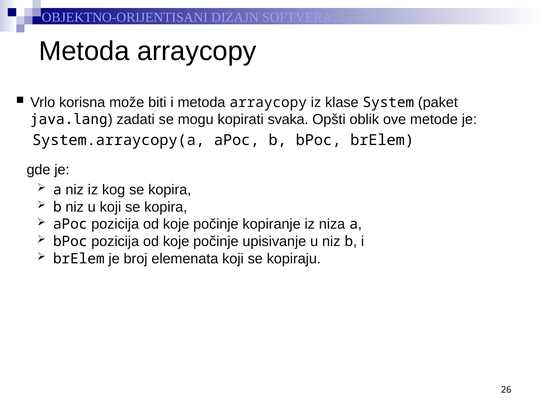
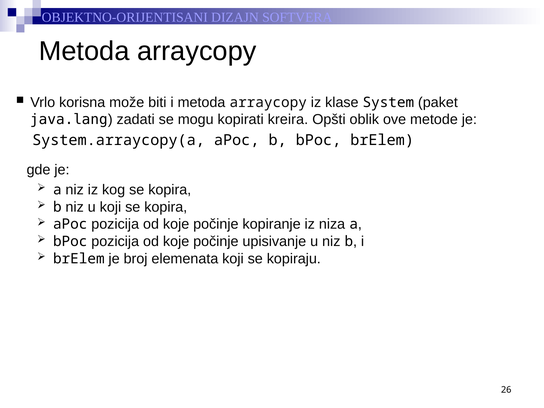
svaka: svaka -> kreira
